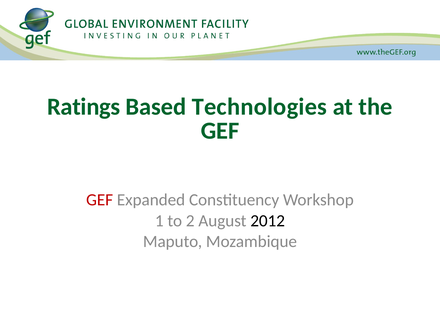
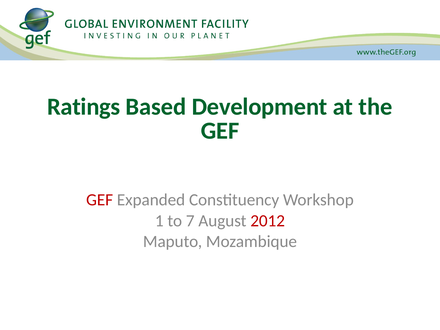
Technologies: Technologies -> Development
2: 2 -> 7
2012 colour: black -> red
